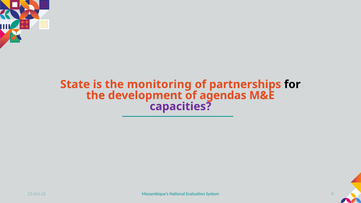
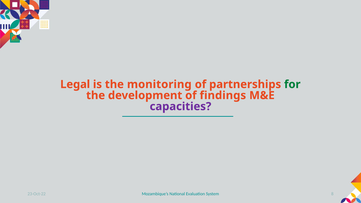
State: State -> Legal
for colour: black -> green
agendas: agendas -> findings
